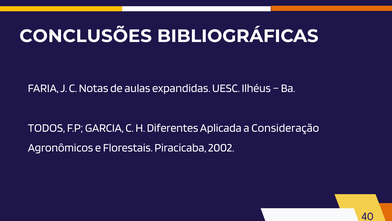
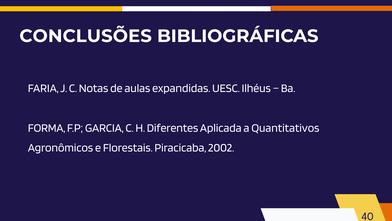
TODOS: TODOS -> FORMA
Consideração: Consideração -> Quantitativos
